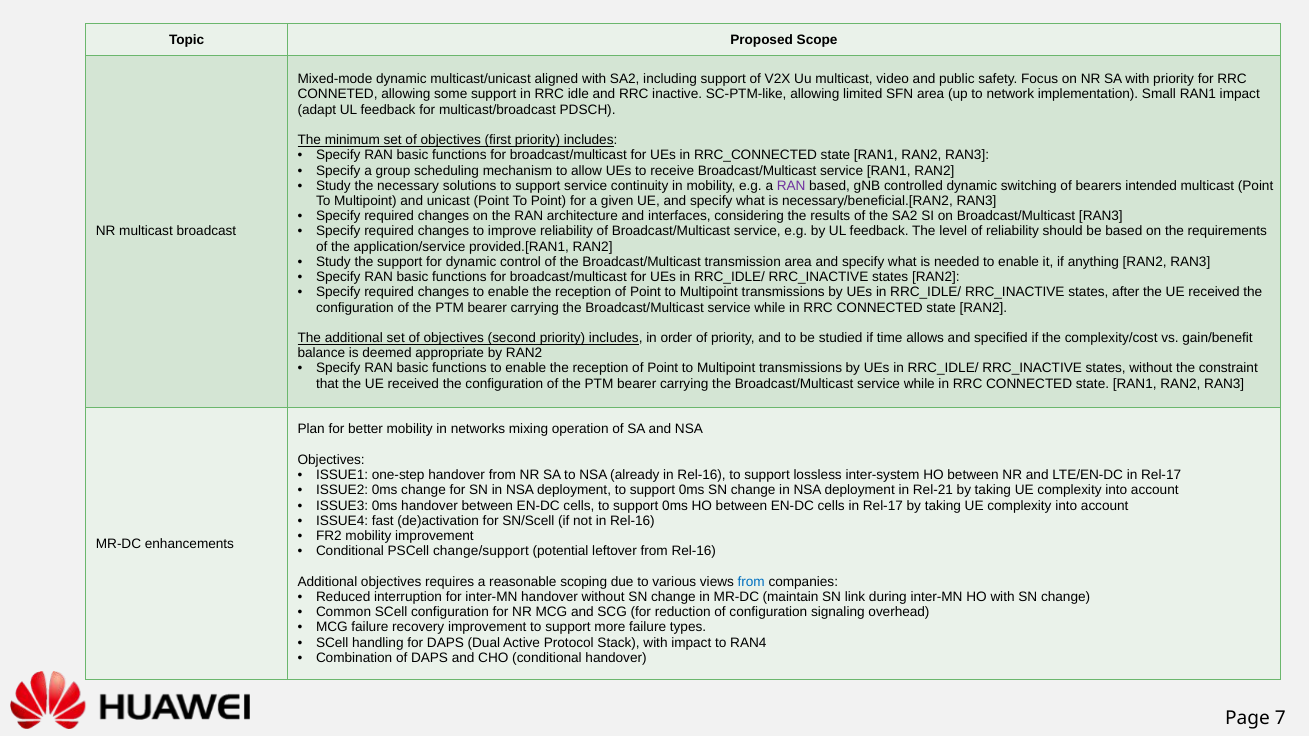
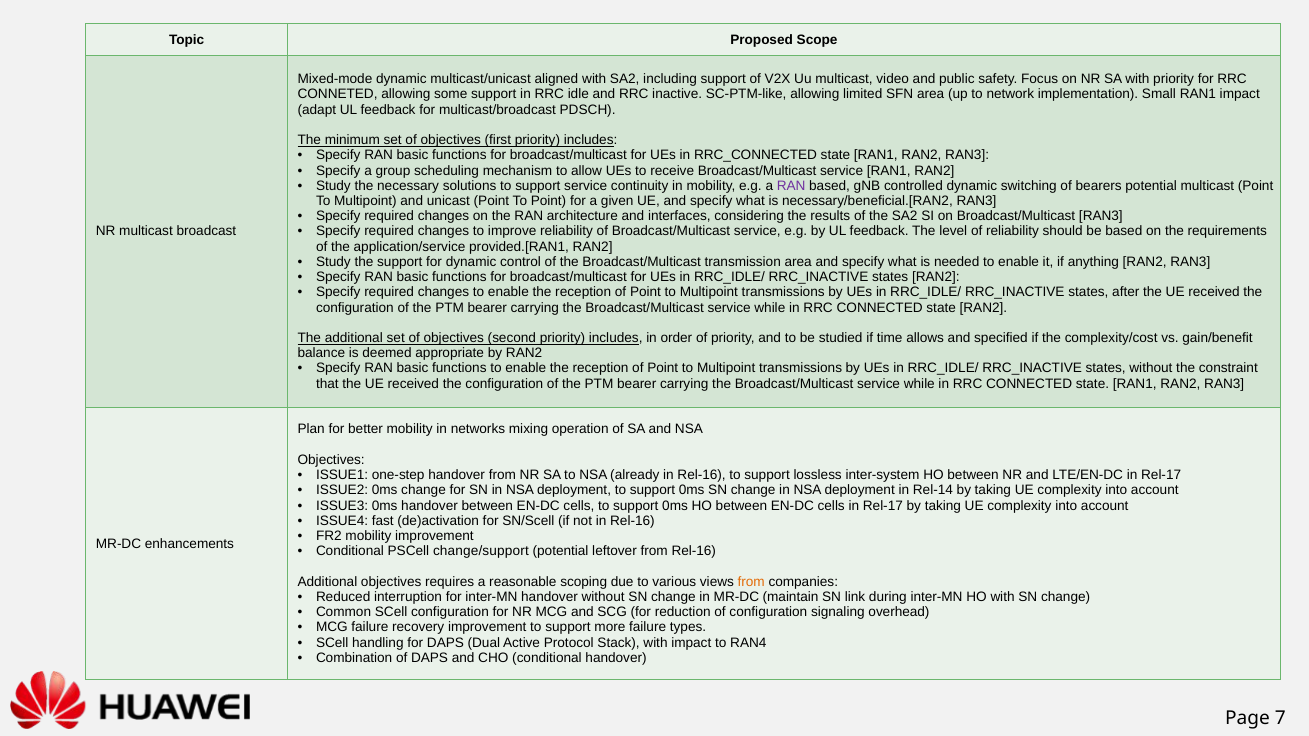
bearers intended: intended -> potential
Rel-21: Rel-21 -> Rel-14
from at (751, 582) colour: blue -> orange
